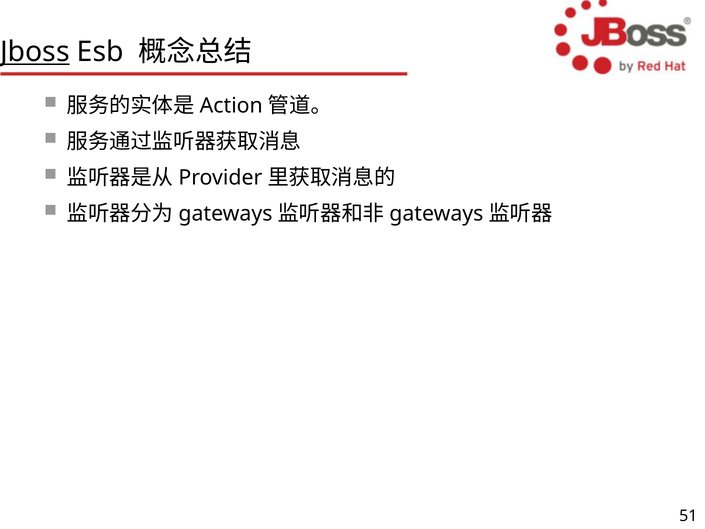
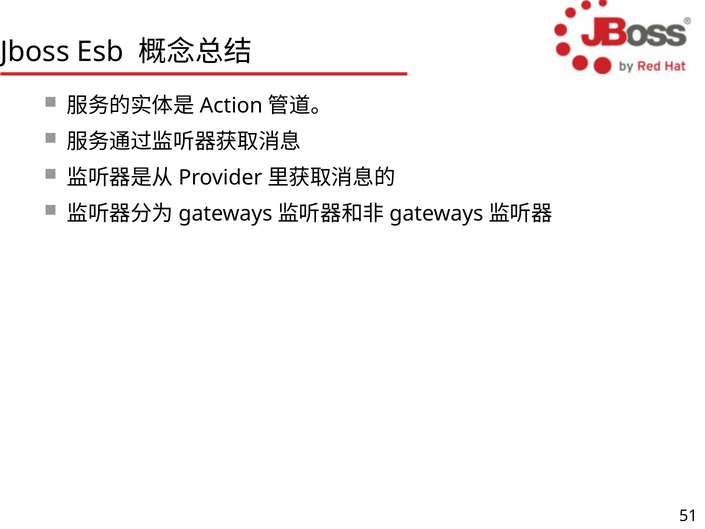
Jboss underline: present -> none
